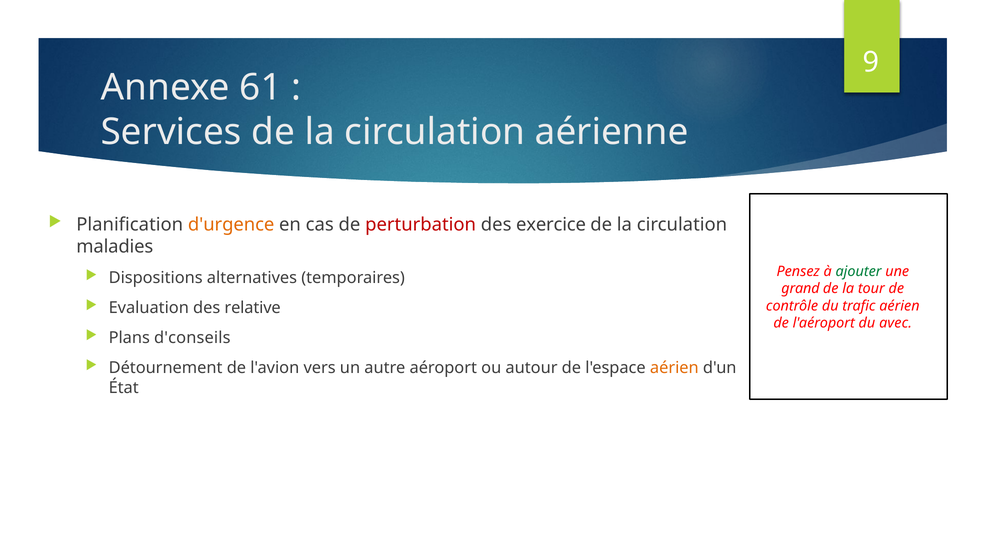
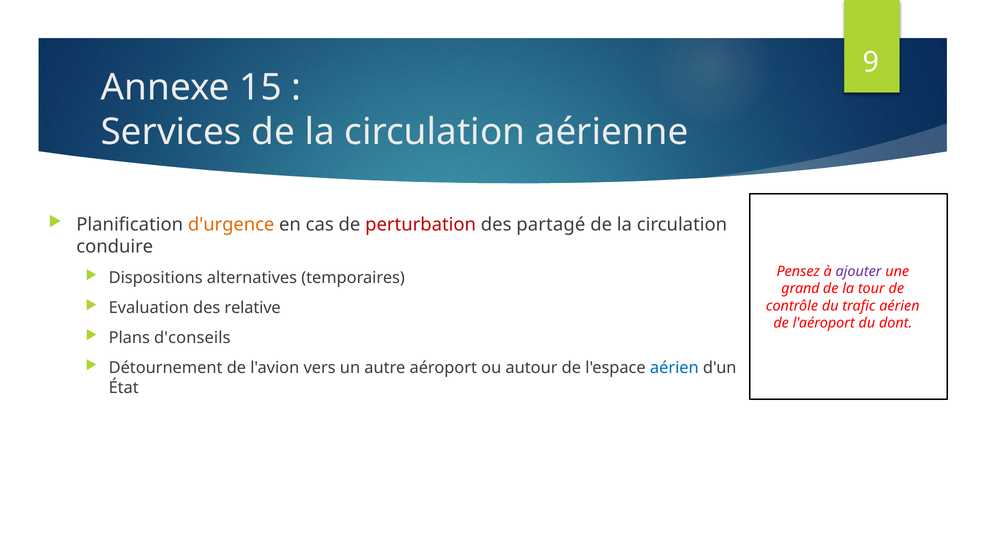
61: 61 -> 15
exercice: exercice -> partagé
maladies: maladies -> conduire
ajouter colour: green -> purple
avec: avec -> dont
aérien at (674, 368) colour: orange -> blue
